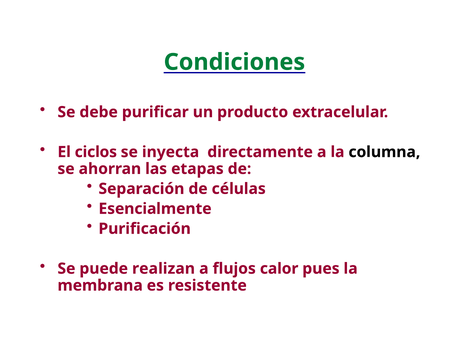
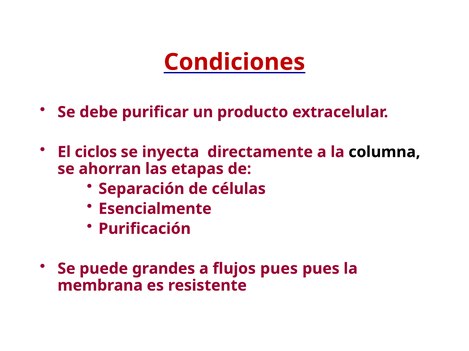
Condiciones colour: green -> red
realizan: realizan -> grandes
flujos calor: calor -> pues
